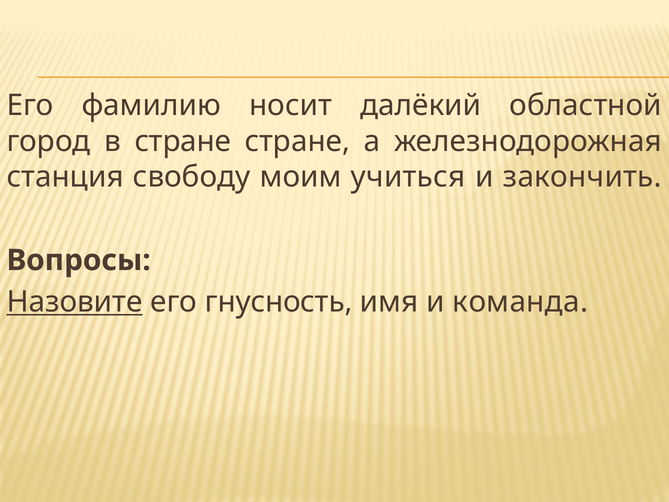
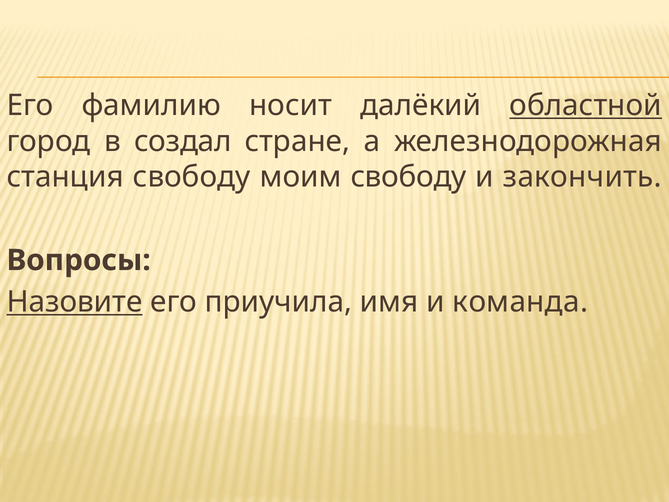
областной underline: none -> present
в стране: стране -> создал
моим учиться: учиться -> свободу
гнусность: гнусность -> приучила
